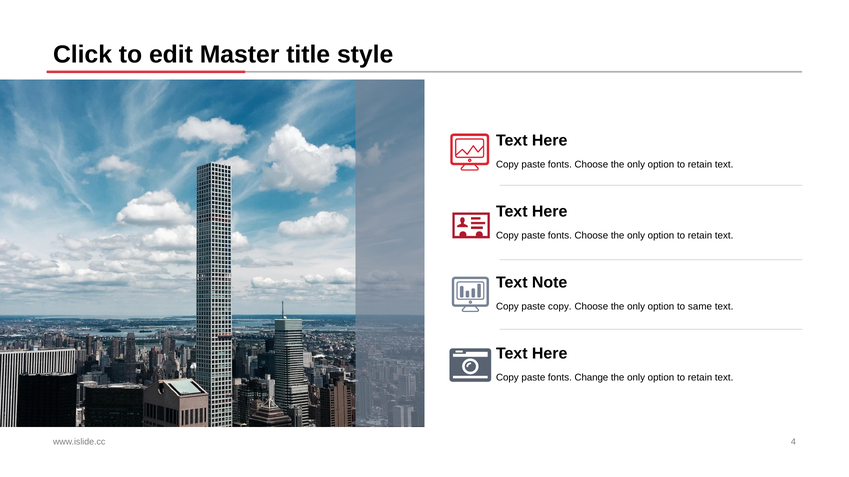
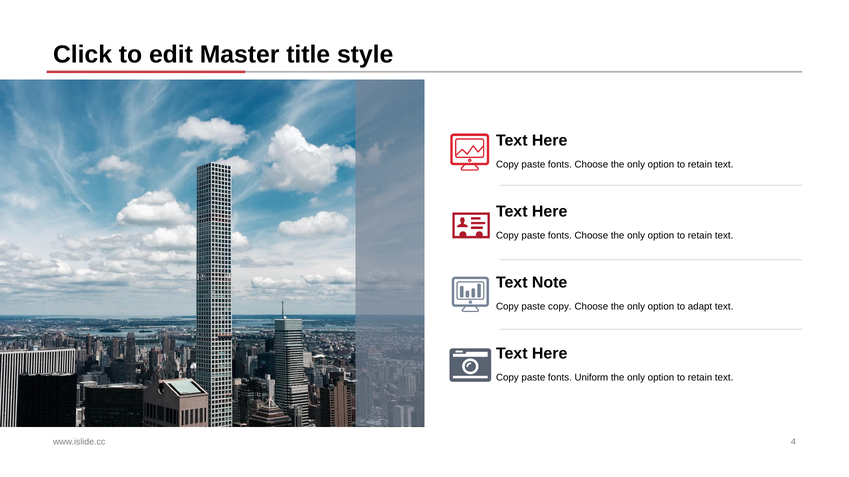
same: same -> adapt
Change: Change -> Uniform
